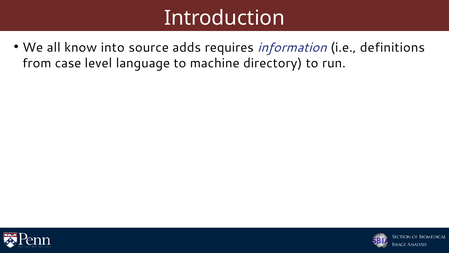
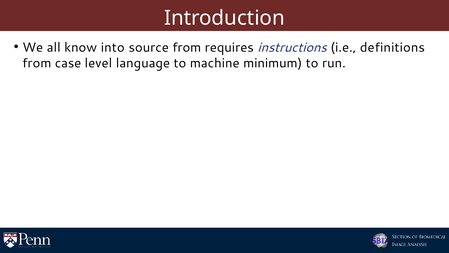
source adds: adds -> from
information: information -> instructions
directory: directory -> minimum
